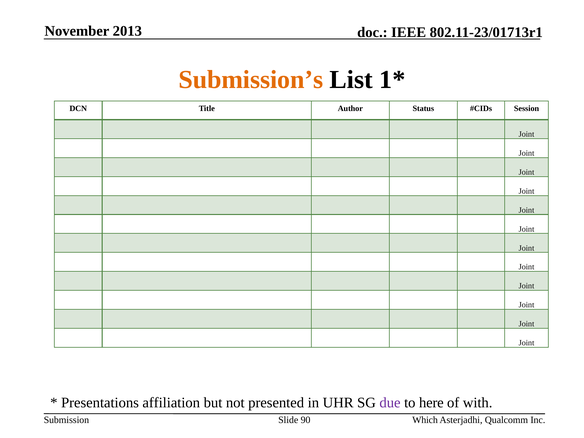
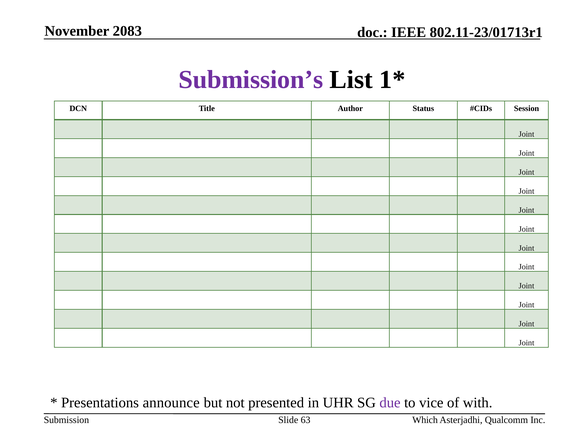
2013: 2013 -> 2083
Submission’s colour: orange -> purple
affiliation: affiliation -> announce
here: here -> vice
90: 90 -> 63
